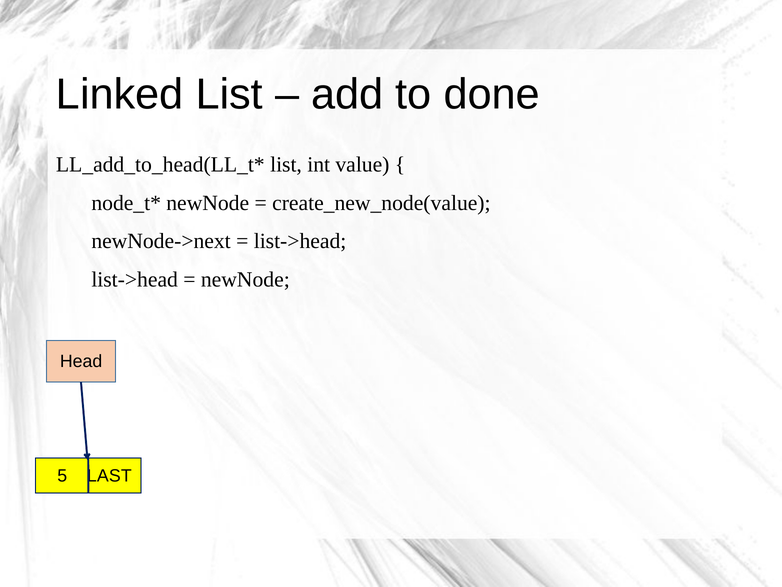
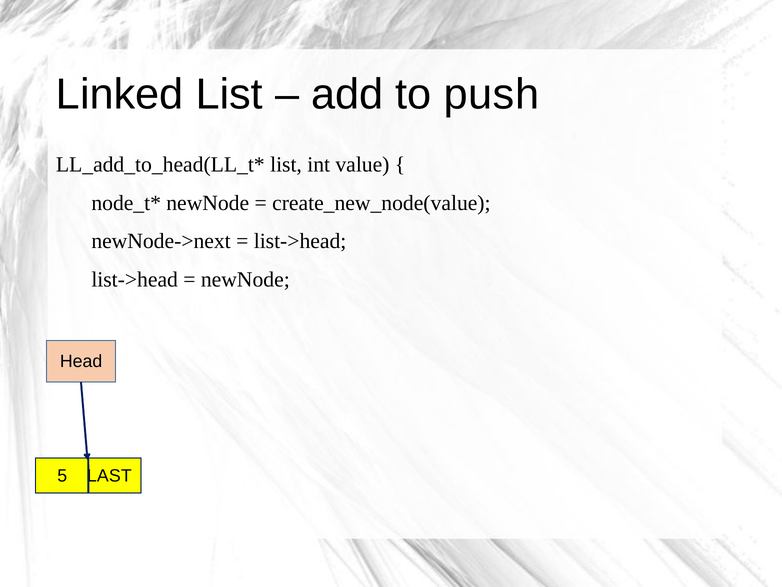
done: done -> push
